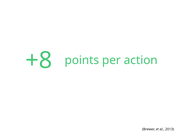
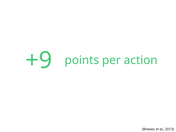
+8: +8 -> +9
